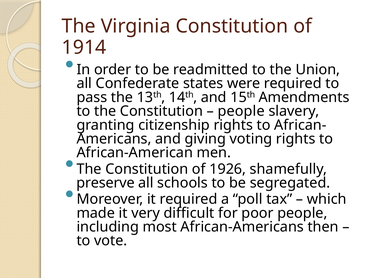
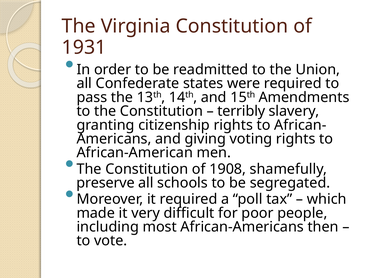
1914: 1914 -> 1931
people at (241, 111): people -> terribly
1926: 1926 -> 1908
